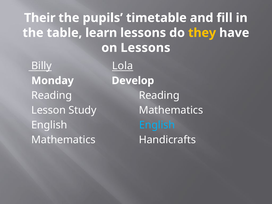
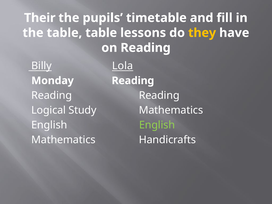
table learn: learn -> table
on Lessons: Lessons -> Reading
Monday Develop: Develop -> Reading
Lesson: Lesson -> Logical
English at (157, 125) colour: light blue -> light green
